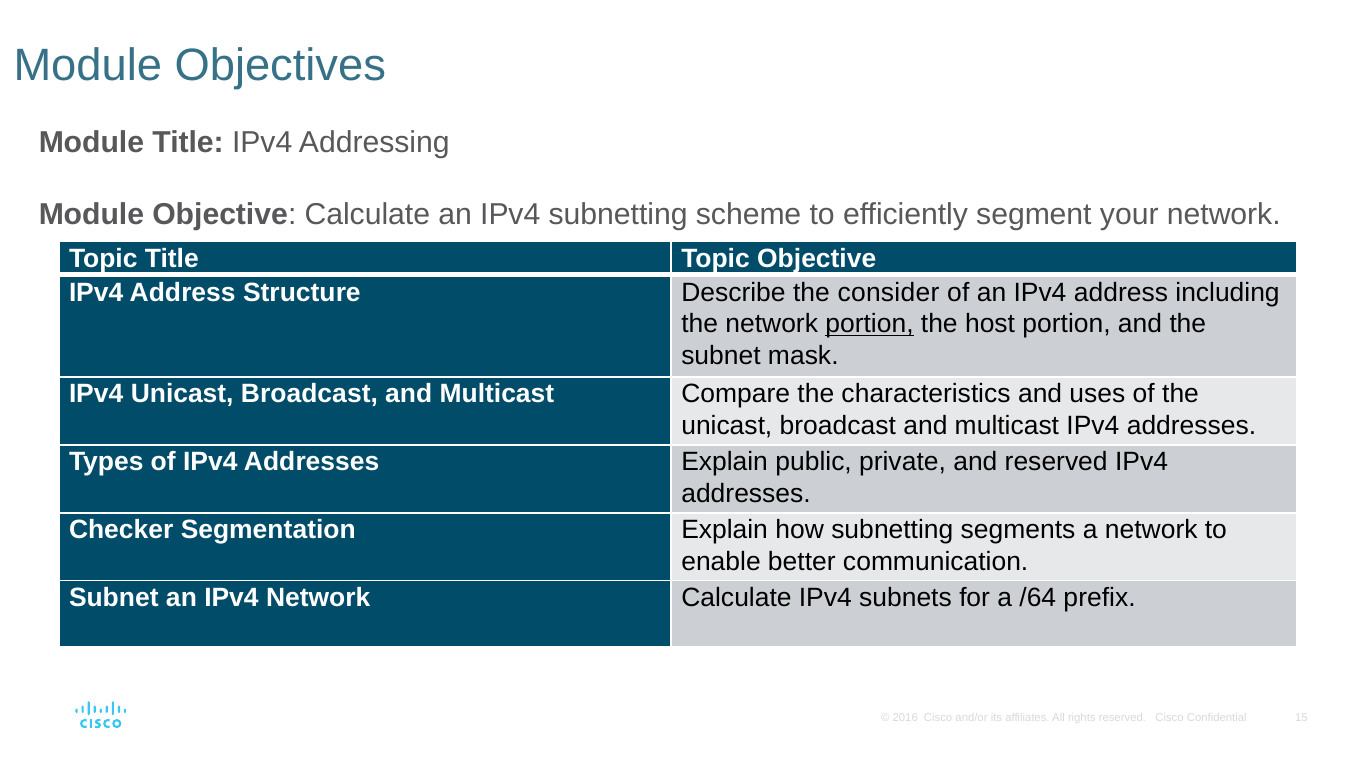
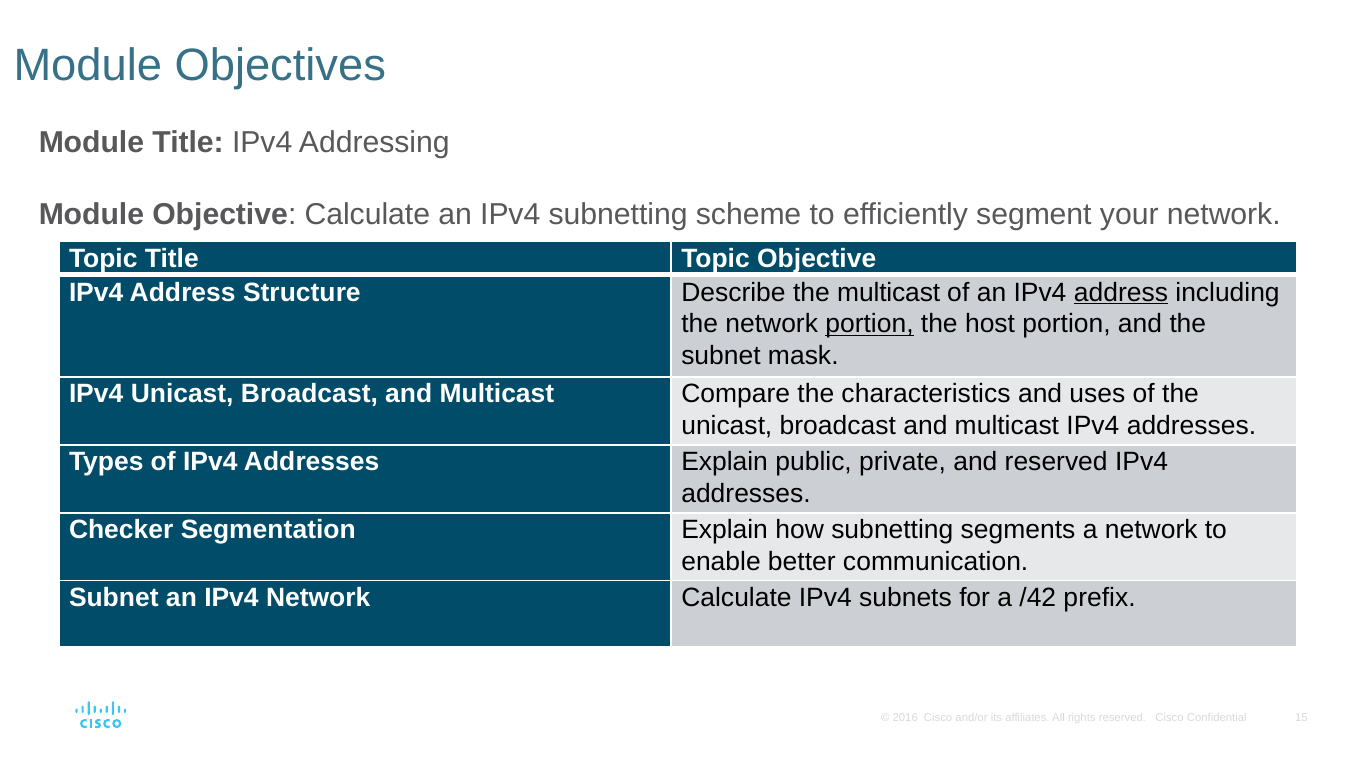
the consider: consider -> multicast
address at (1121, 292) underline: none -> present
/64: /64 -> /42
